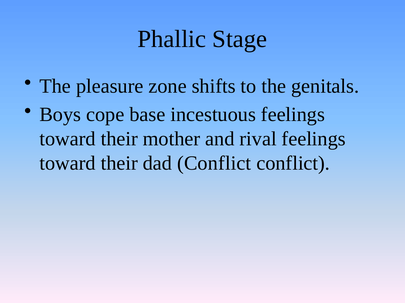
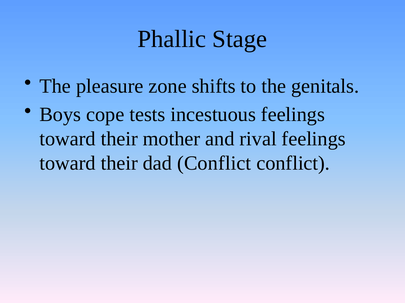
base: base -> tests
